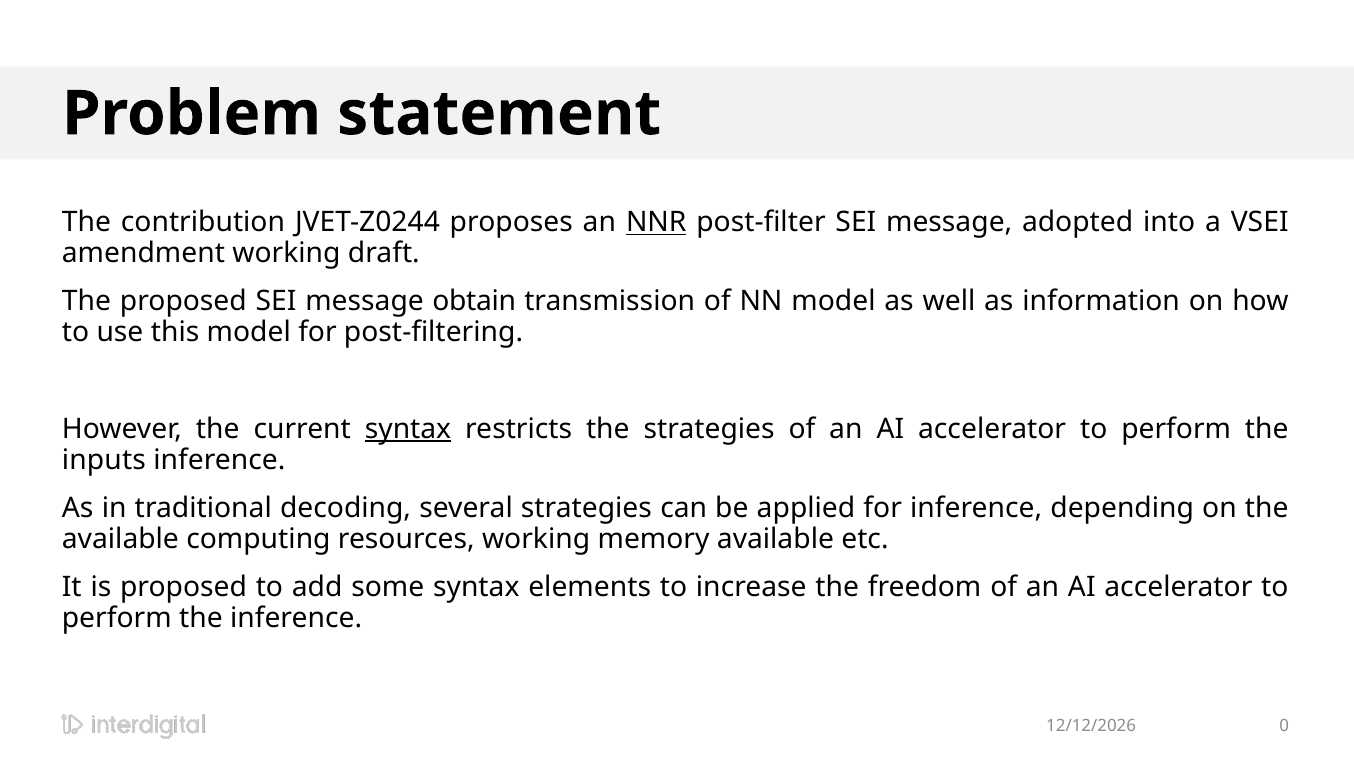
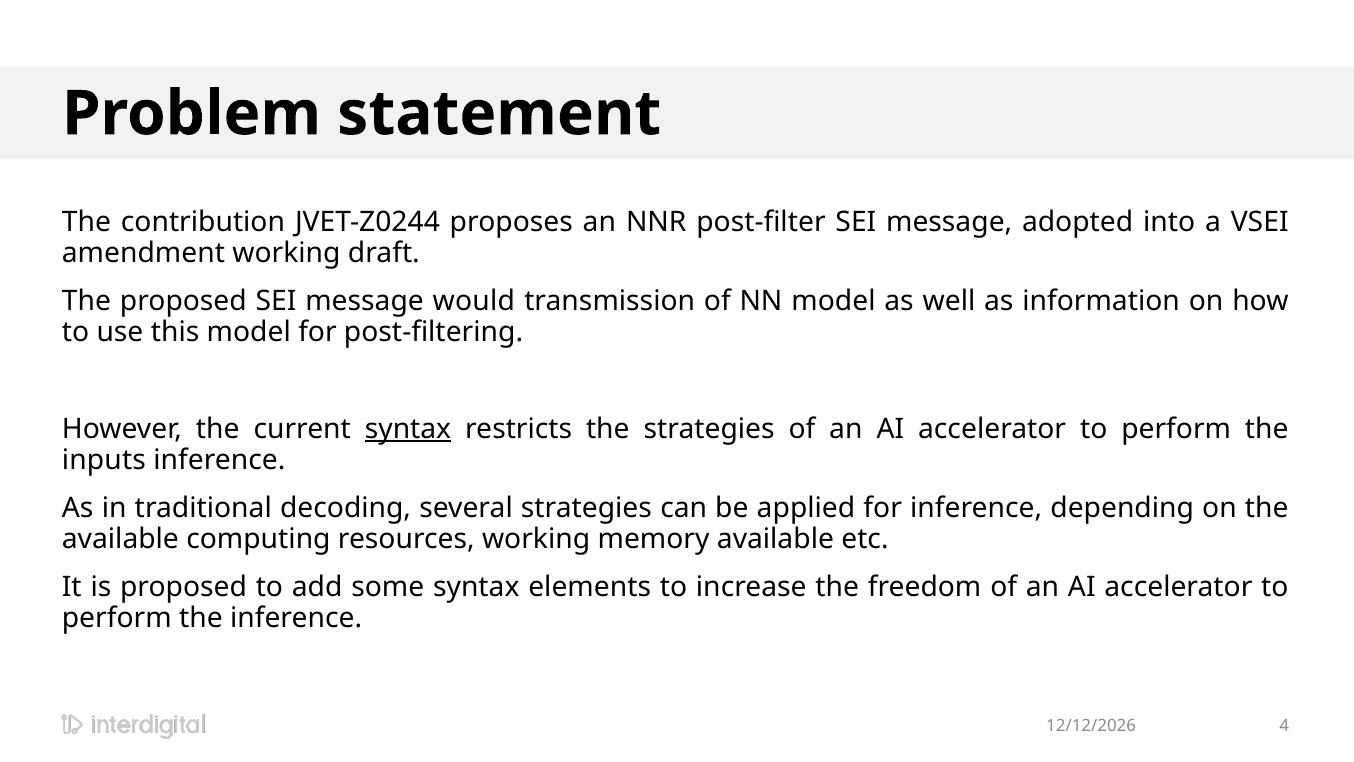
NNR underline: present -> none
obtain: obtain -> would
0: 0 -> 4
